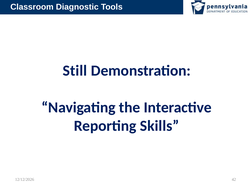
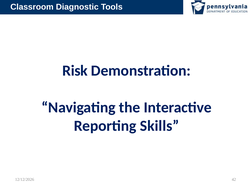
Still: Still -> Risk
